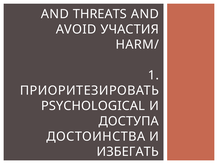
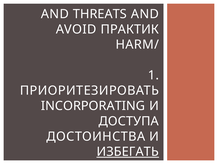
УЧАСТИЯ: УЧАСТИЯ -> ПРАКТИК
PSYCHOLOGICAL: PSYCHOLOGICAL -> INCORPORATING
ИЗБЕГАТЬ underline: none -> present
